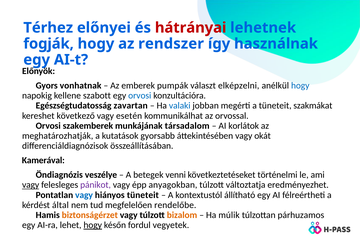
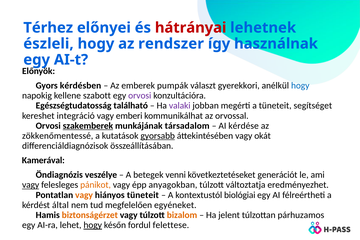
fogják: fogják -> észleli
vonhatnak: vonhatnak -> kérdésben
elképzelni: elképzelni -> gyerekkori
orvosi colour: blue -> purple
zavartan: zavartan -> található
valaki colour: blue -> purple
szakmákat: szakmákat -> segítséget
következő: következő -> integráció
esetén: esetén -> emberi
szakemberek underline: none -> present
korlátok: korlátok -> kérdése
meghatározhatják: meghatározhatják -> zökkenőmentessé
gyorsabb underline: none -> present
történelmi: történelmi -> generációt
pánikot colour: purple -> orange
vagy at (84, 195) colour: blue -> orange
állítható: állítható -> biológiai
rendelőbe: rendelőbe -> egyéneket
múlik: múlik -> jelent
vegyetek: vegyetek -> felettese
